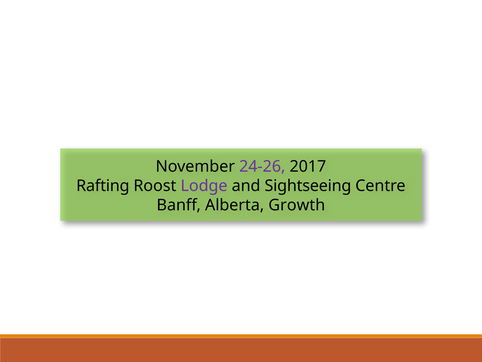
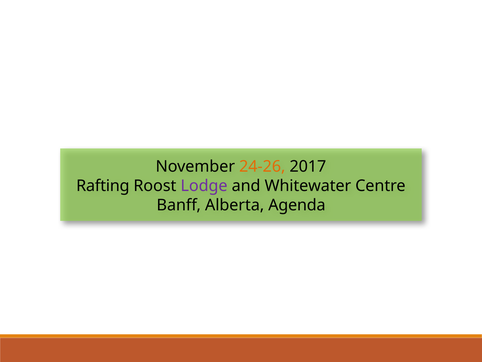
24-26 colour: purple -> orange
Sightseeing: Sightseeing -> Whitewater
Growth: Growth -> Agenda
